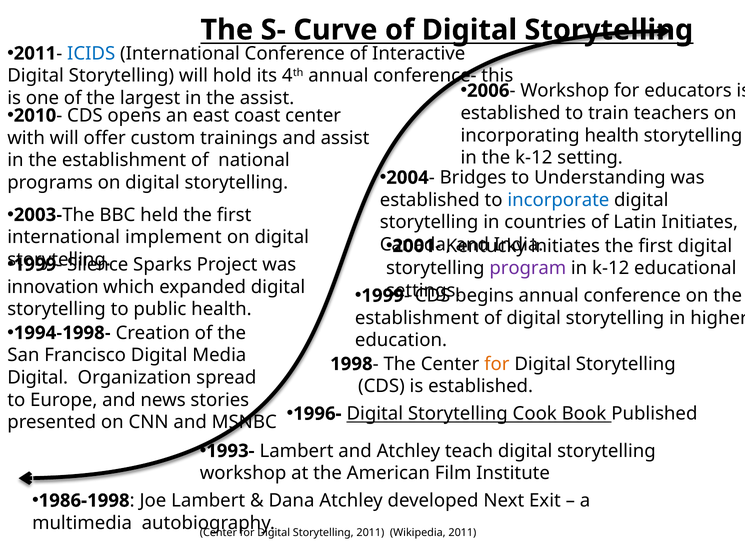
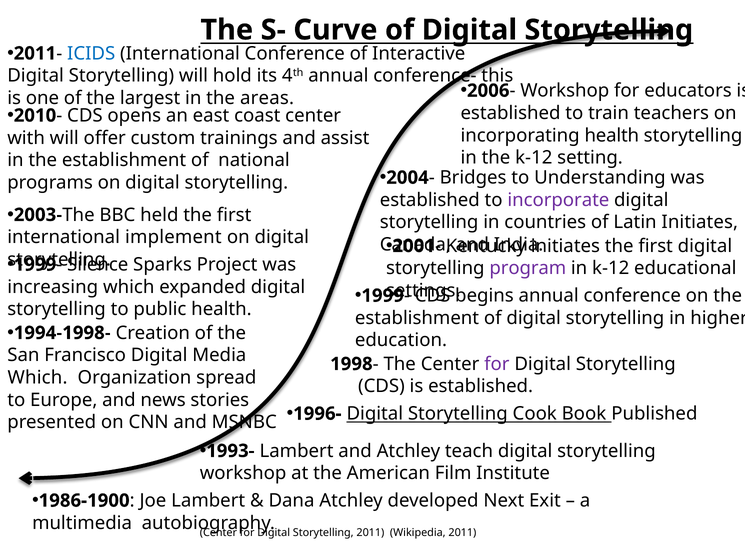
the assist: assist -> areas
incorporate colour: blue -> purple
innovation: innovation -> increasing
for at (497, 364) colour: orange -> purple
Digital at (38, 377): Digital -> Which
1986-1998: 1986-1998 -> 1986-1900
